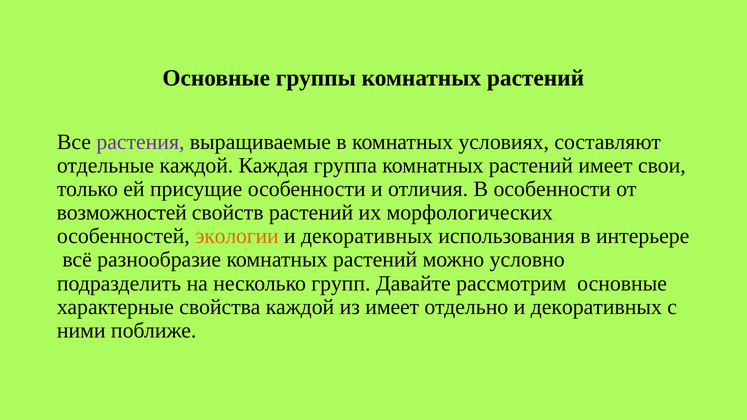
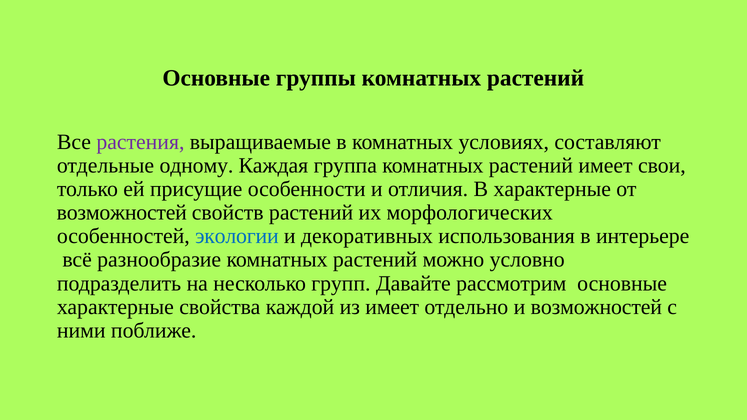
отдельные каждой: каждой -> одному
В особенности: особенности -> характерные
экологии colour: orange -> blue
отдельно и декоративных: декоративных -> возможностей
